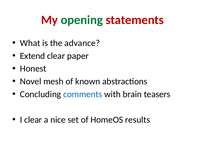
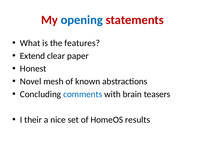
opening colour: green -> blue
advance: advance -> features
I clear: clear -> their
